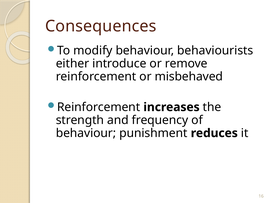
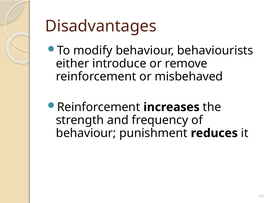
Consequences: Consequences -> Disadvantages
